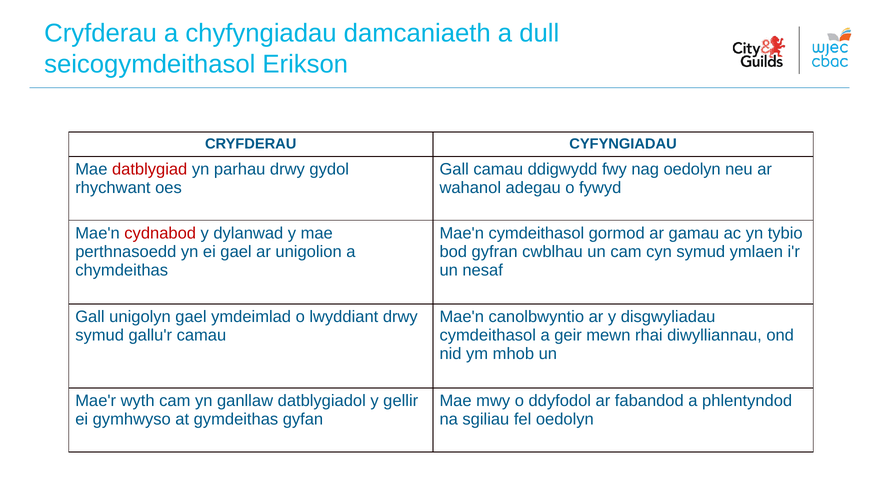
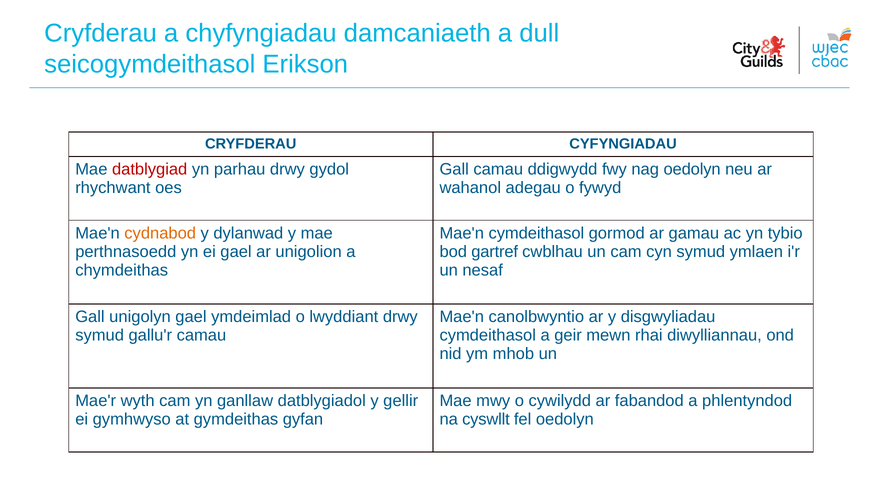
cydnabod colour: red -> orange
gyfran: gyfran -> gartref
ddyfodol: ddyfodol -> cywilydd
sgiliau: sgiliau -> cyswllt
